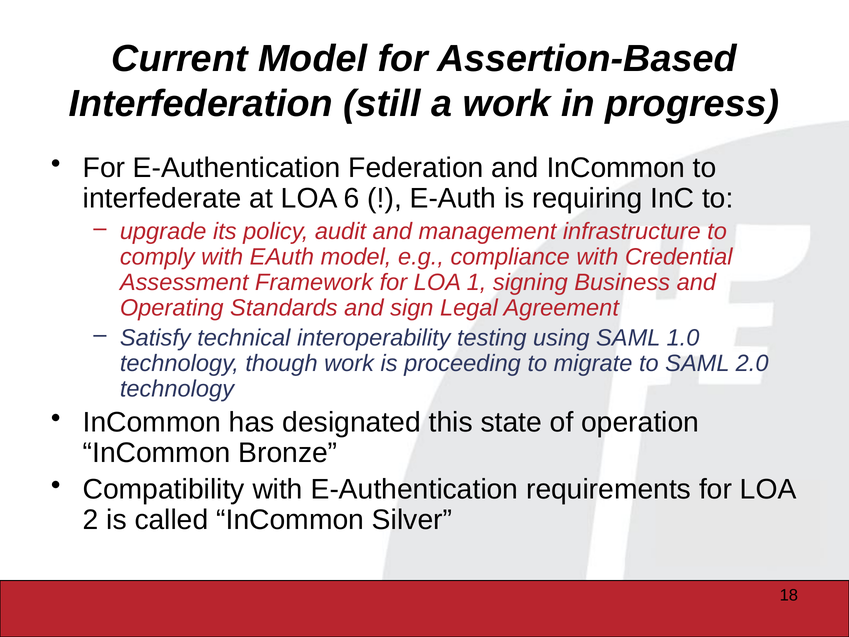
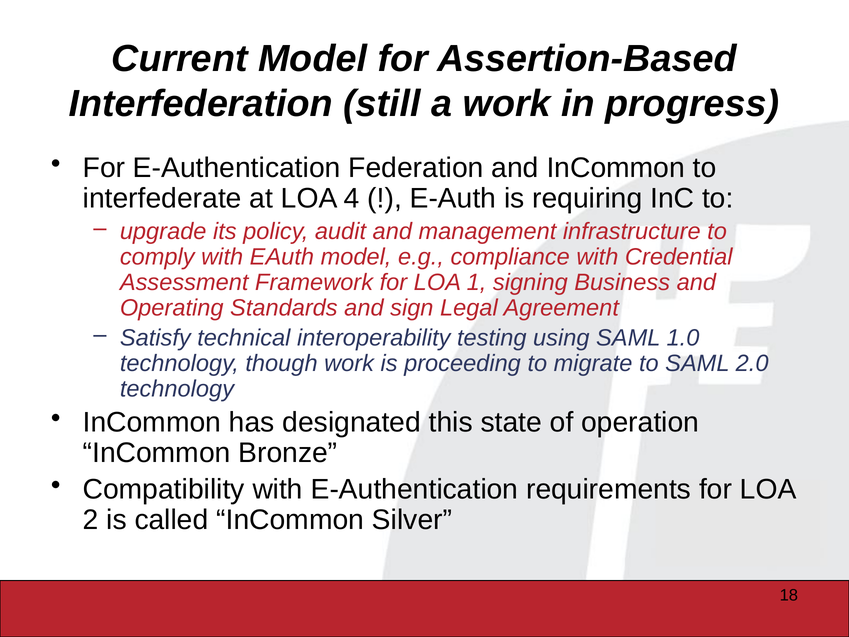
6: 6 -> 4
